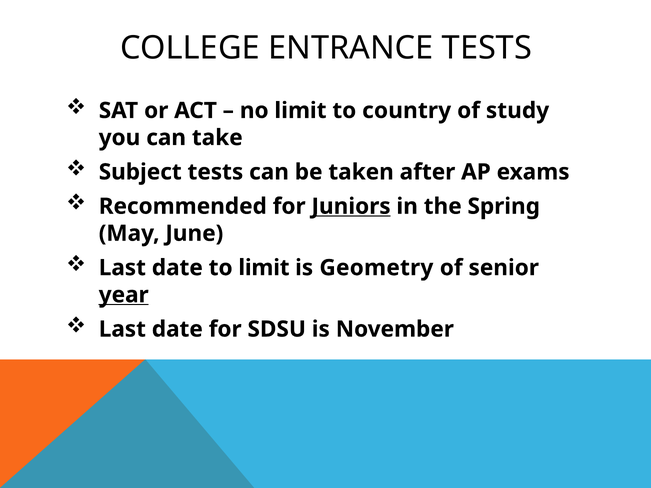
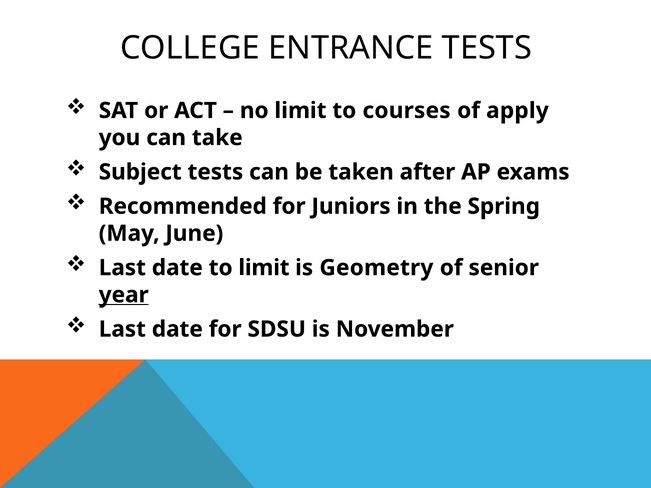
country: country -> courses
study: study -> apply
Juniors underline: present -> none
